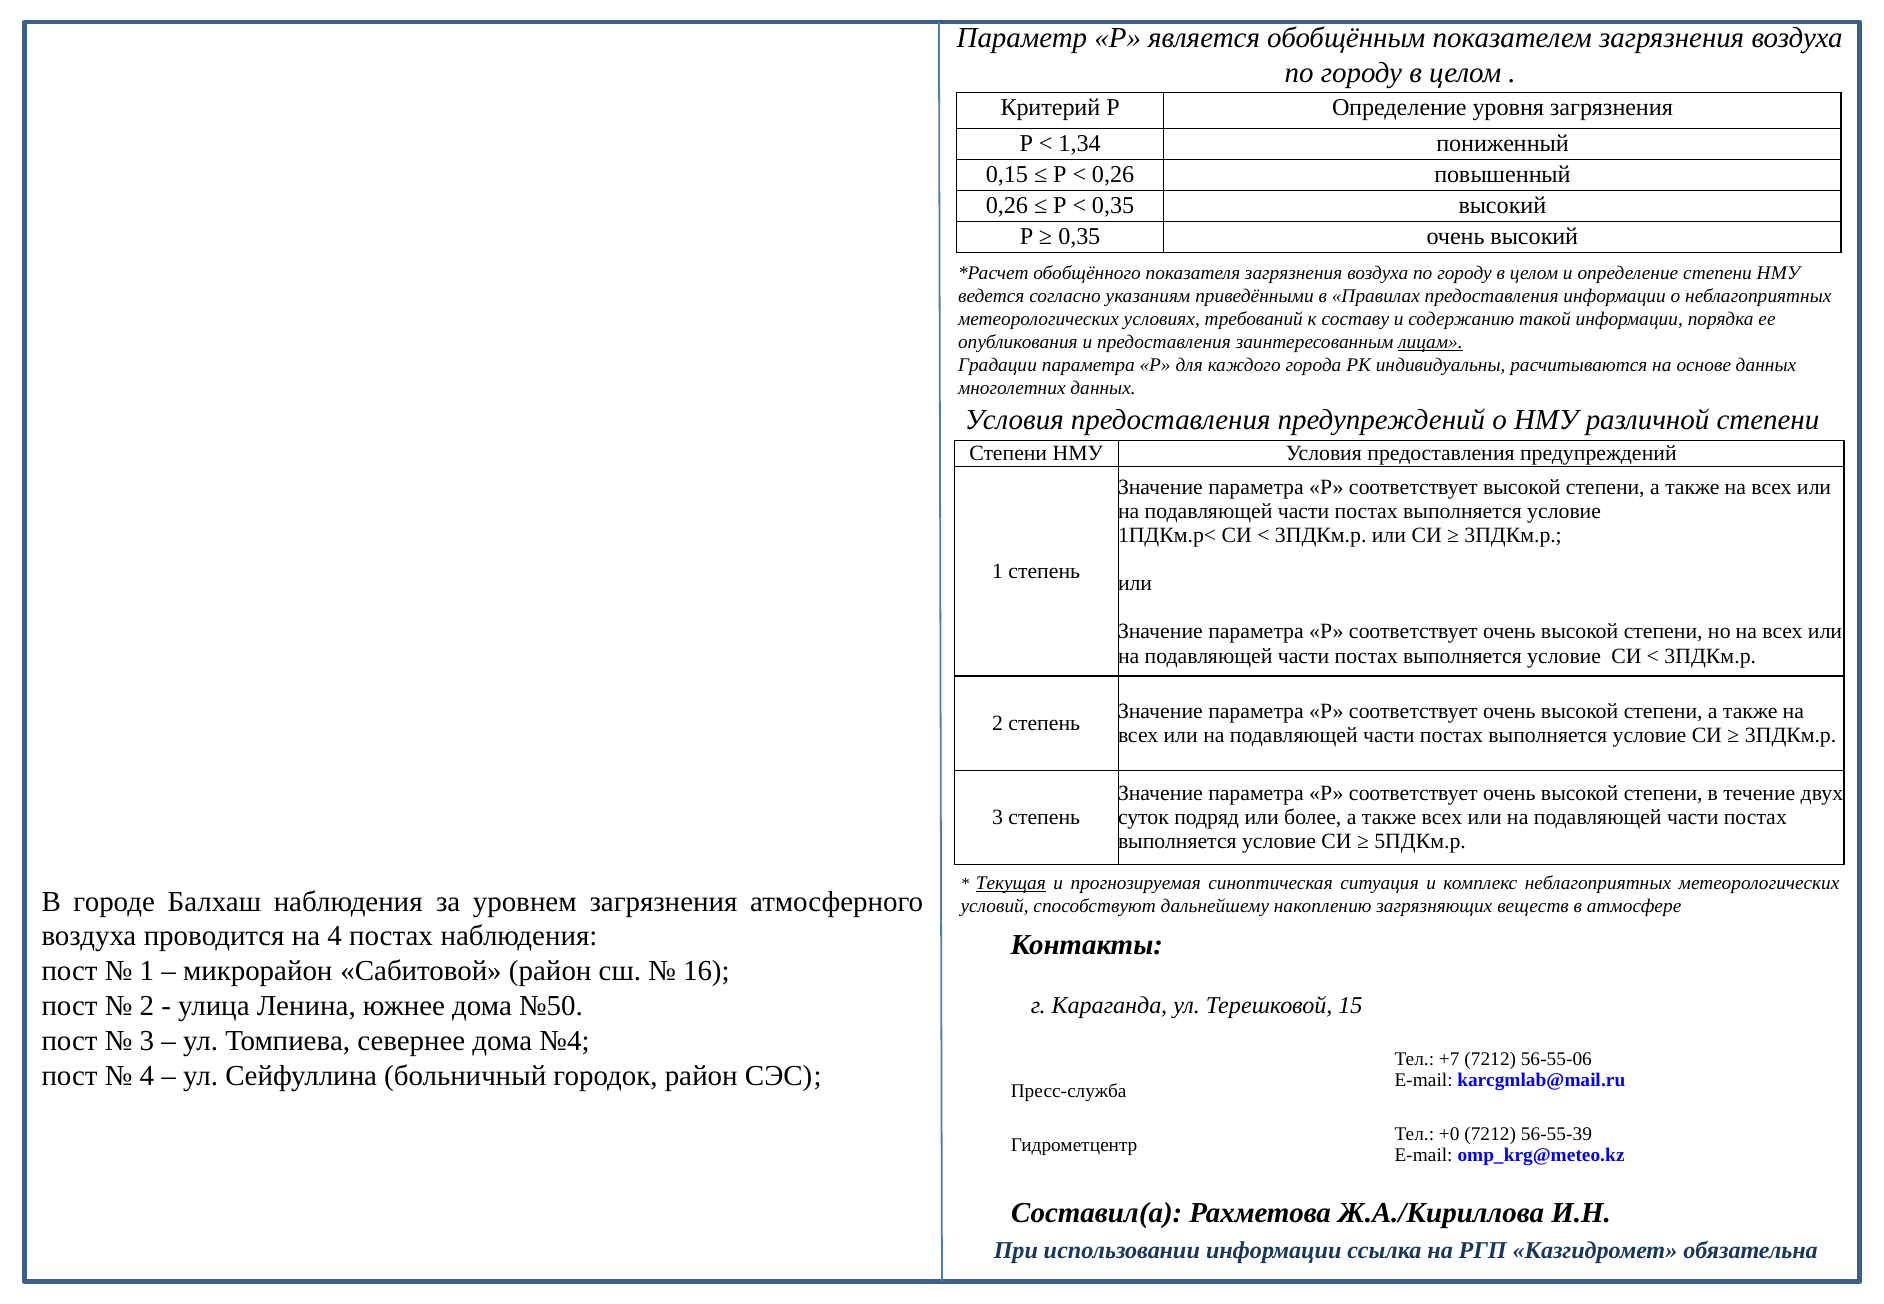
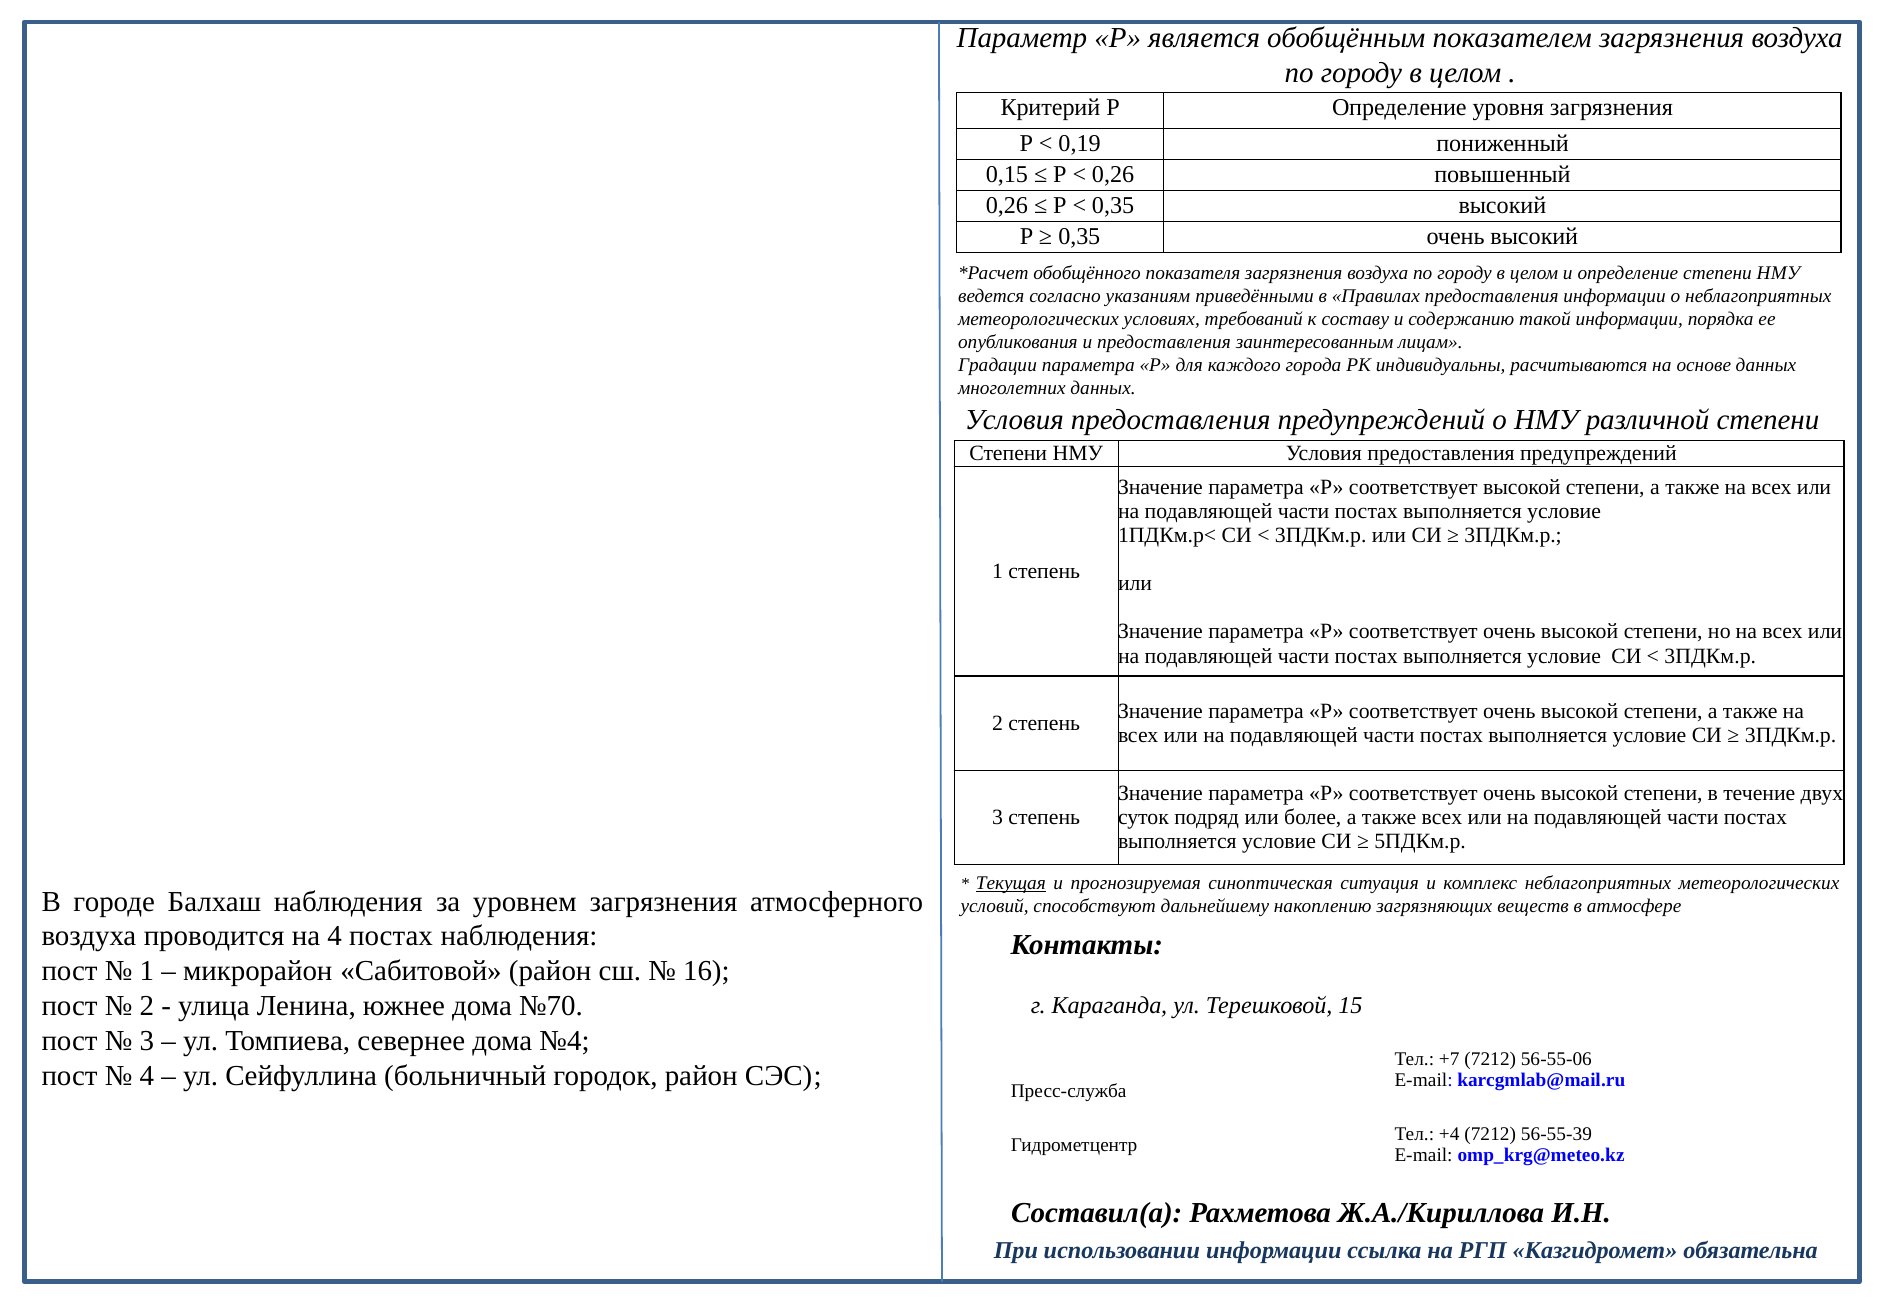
1,34: 1,34 -> 0,19
лицам underline: present -> none
№50: №50 -> №70
+0: +0 -> +4
